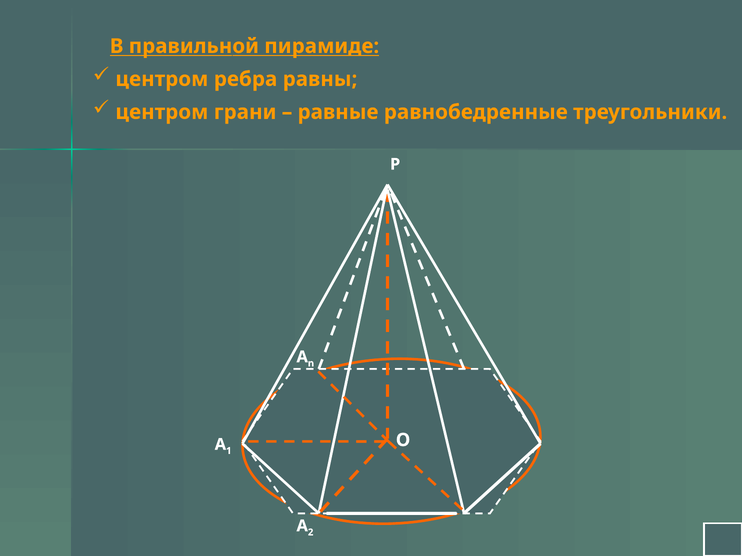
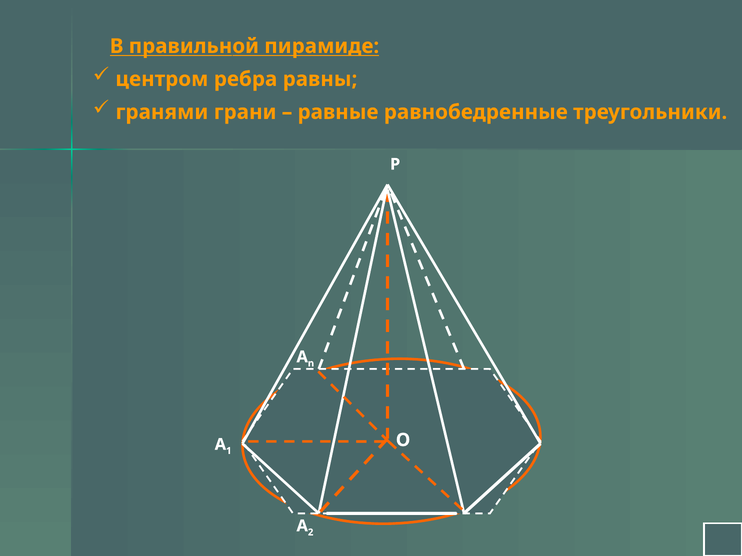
центром at (162, 112): центром -> гранями
